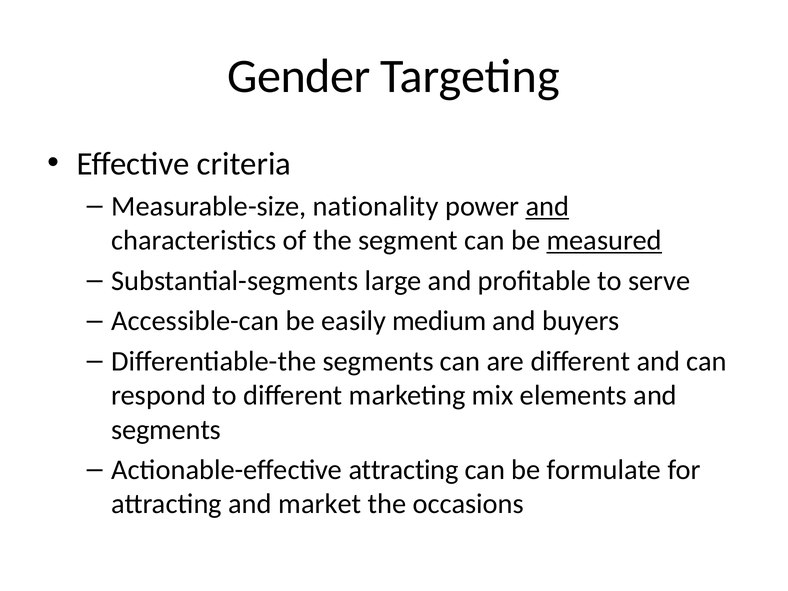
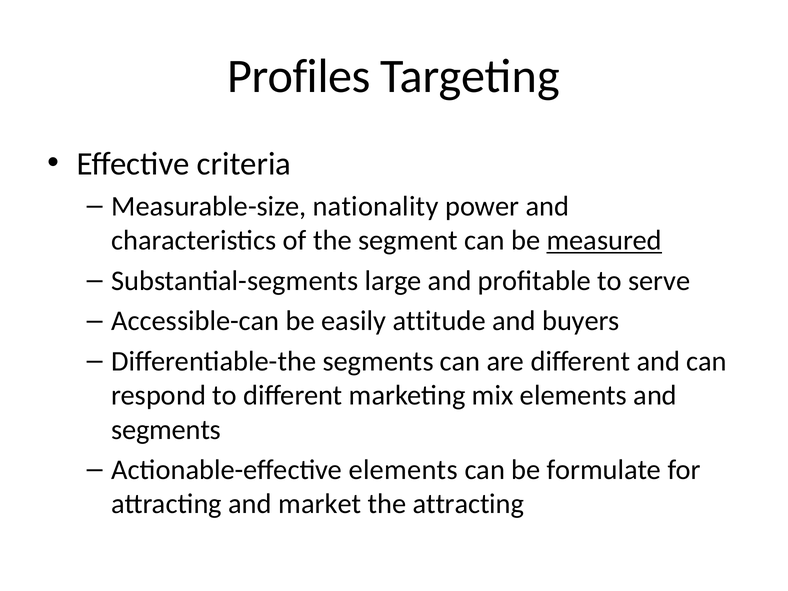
Gender: Gender -> Profiles
and at (547, 206) underline: present -> none
medium: medium -> attitude
Actionable-effective attracting: attracting -> elements
the occasions: occasions -> attracting
